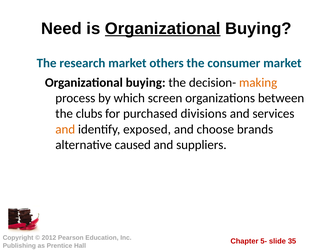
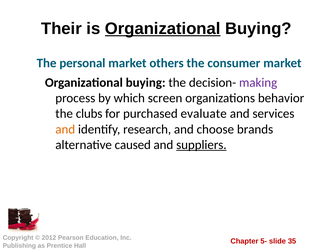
Need: Need -> Their
research: research -> personal
making colour: orange -> purple
between: between -> behavior
divisions: divisions -> evaluate
exposed: exposed -> research
suppliers underline: none -> present
